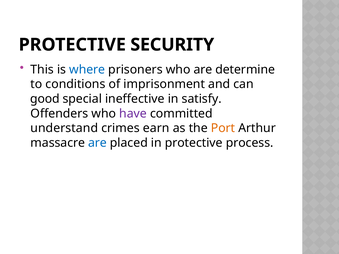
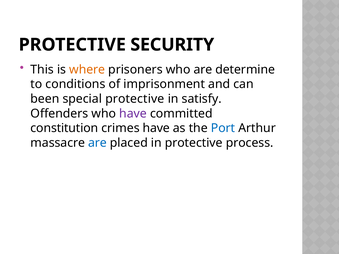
where colour: blue -> orange
good: good -> been
special ineffective: ineffective -> protective
understand: understand -> constitution
crimes earn: earn -> have
Port colour: orange -> blue
